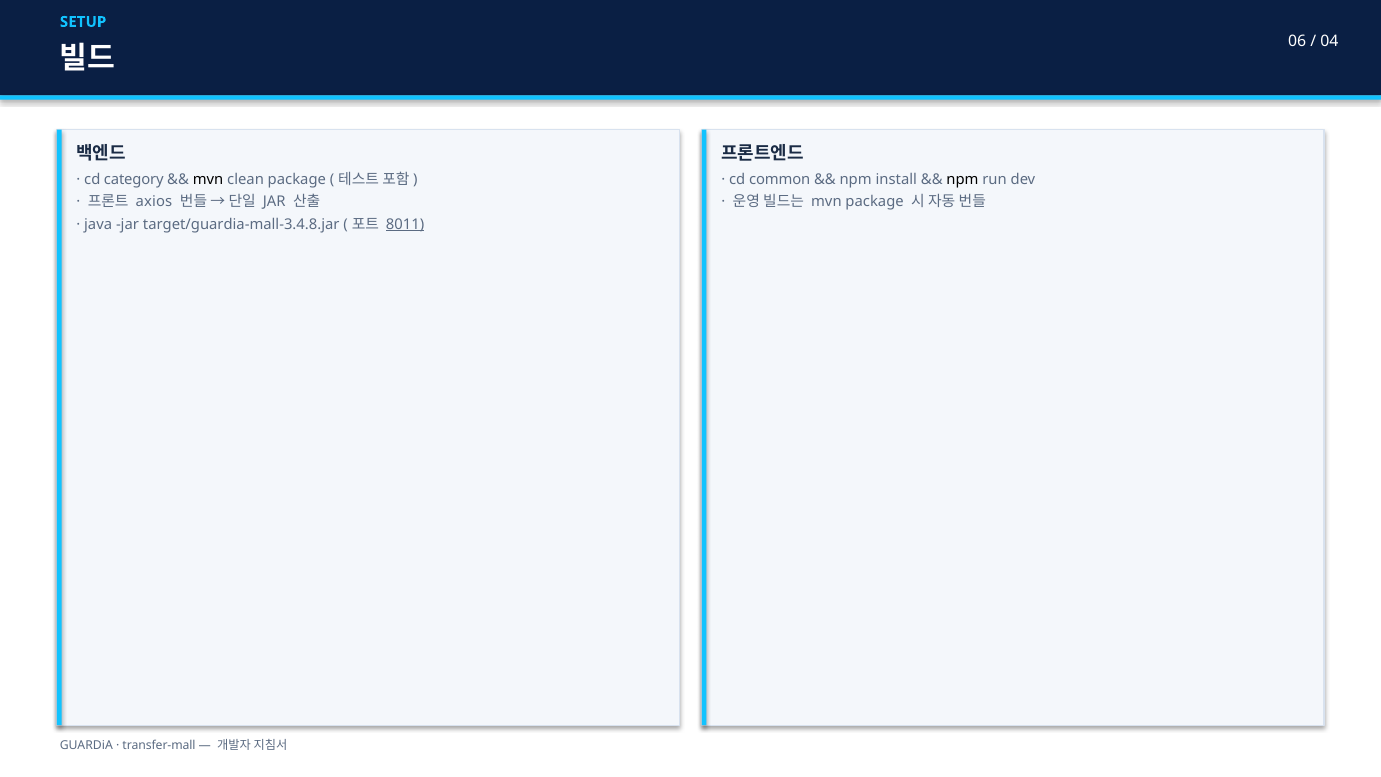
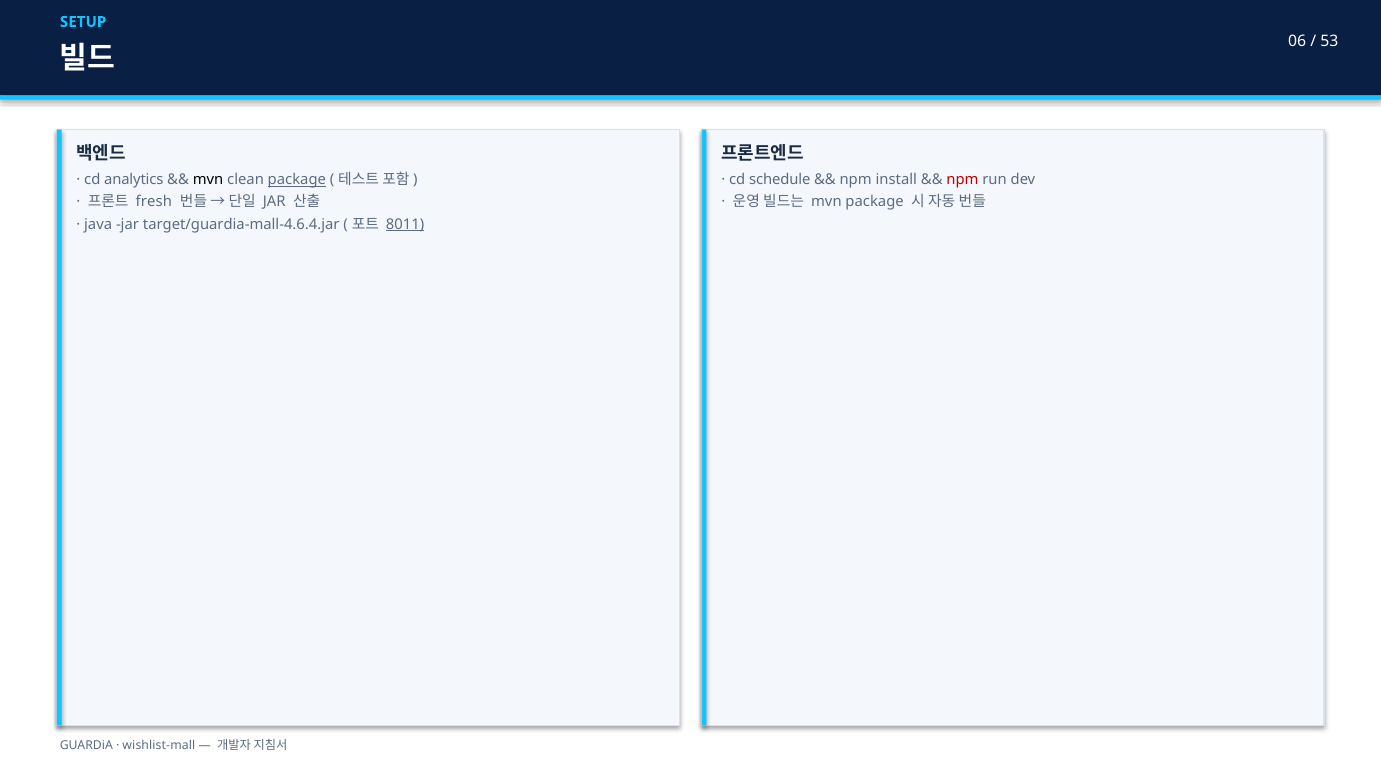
04: 04 -> 53
category: category -> analytics
package at (297, 180) underline: none -> present
common: common -> schedule
npm at (962, 180) colour: black -> red
axios: axios -> fresh
target/guardia-mall-3.4.8.jar: target/guardia-mall-3.4.8.jar -> target/guardia-mall-4.6.4.jar
transfer-mall: transfer-mall -> wishlist-mall
